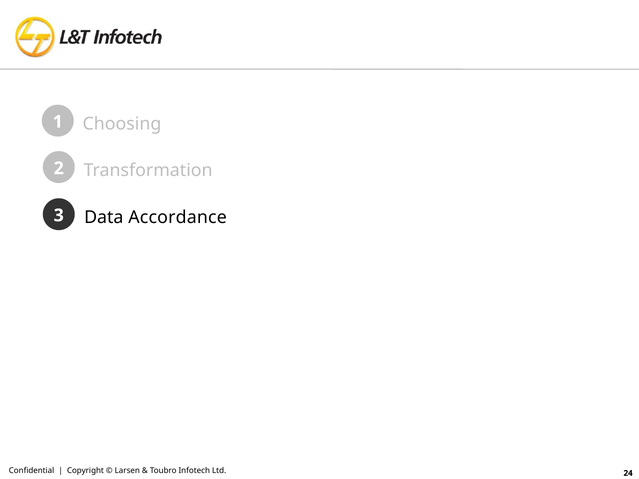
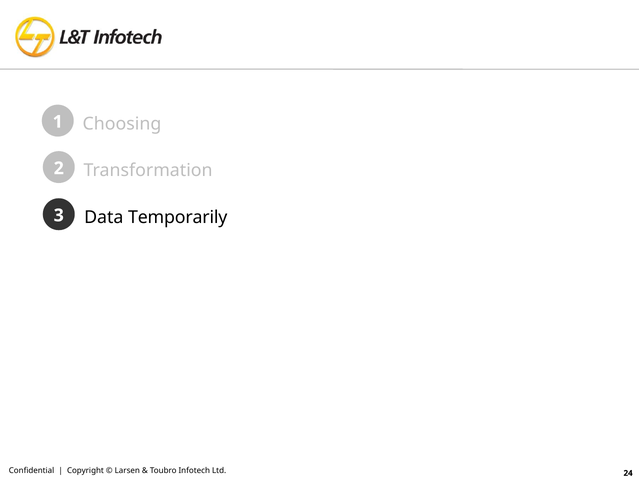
Accordance: Accordance -> Temporarily
